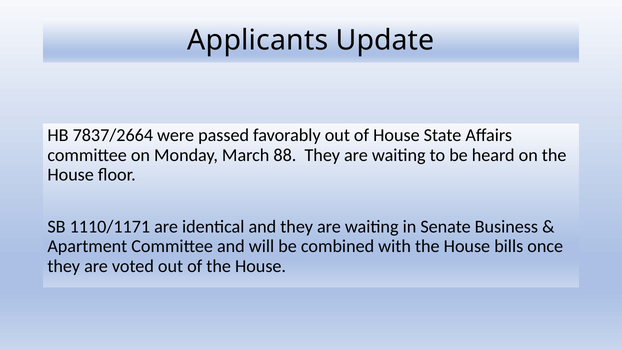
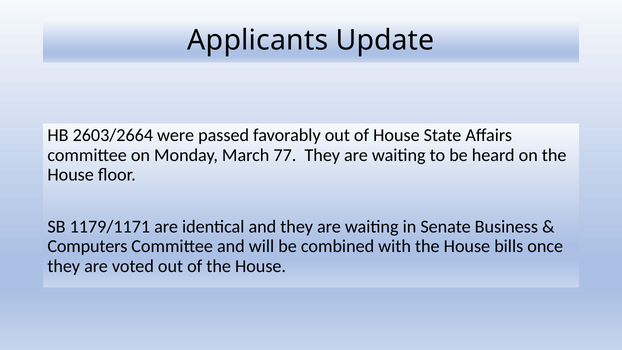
7837/2664: 7837/2664 -> 2603/2664
88: 88 -> 77
1110/1171: 1110/1171 -> 1179/1171
Apartment: Apartment -> Computers
